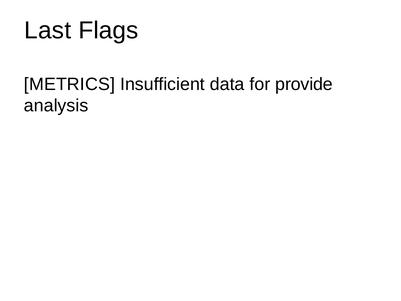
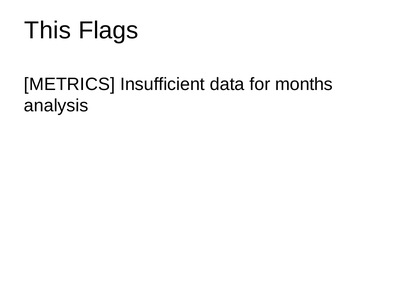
Last: Last -> This
provide: provide -> months
